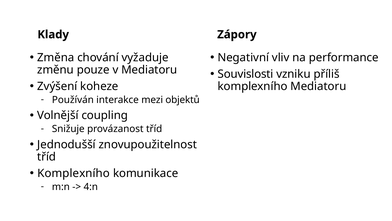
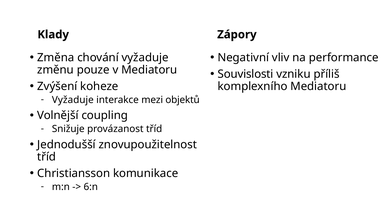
Používán at (73, 100): Používán -> Vyžaduje
Komplexního at (74, 173): Komplexního -> Christiansson
4:n: 4:n -> 6:n
